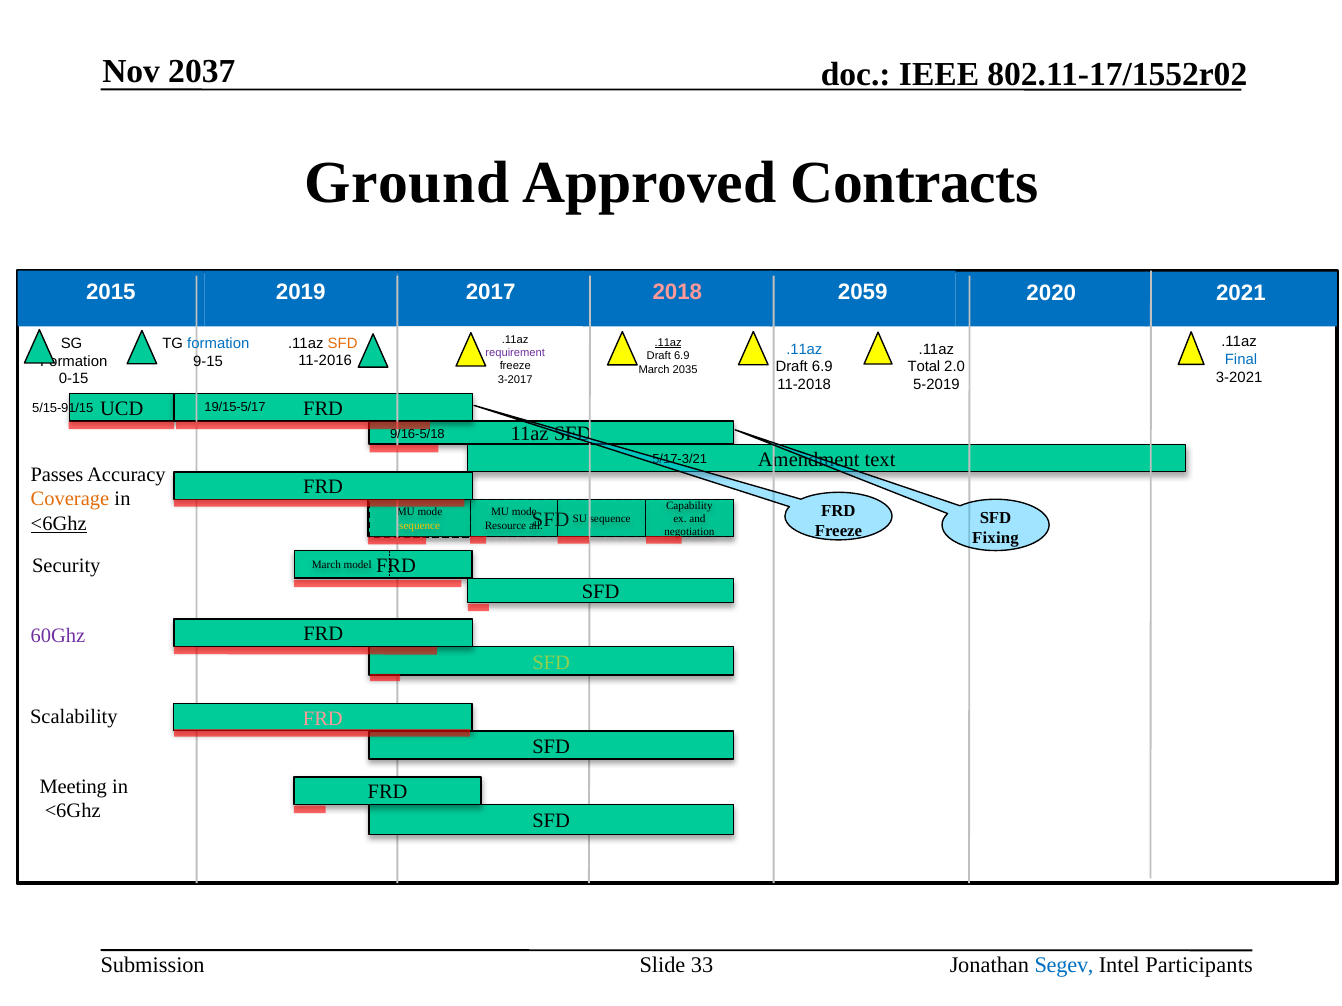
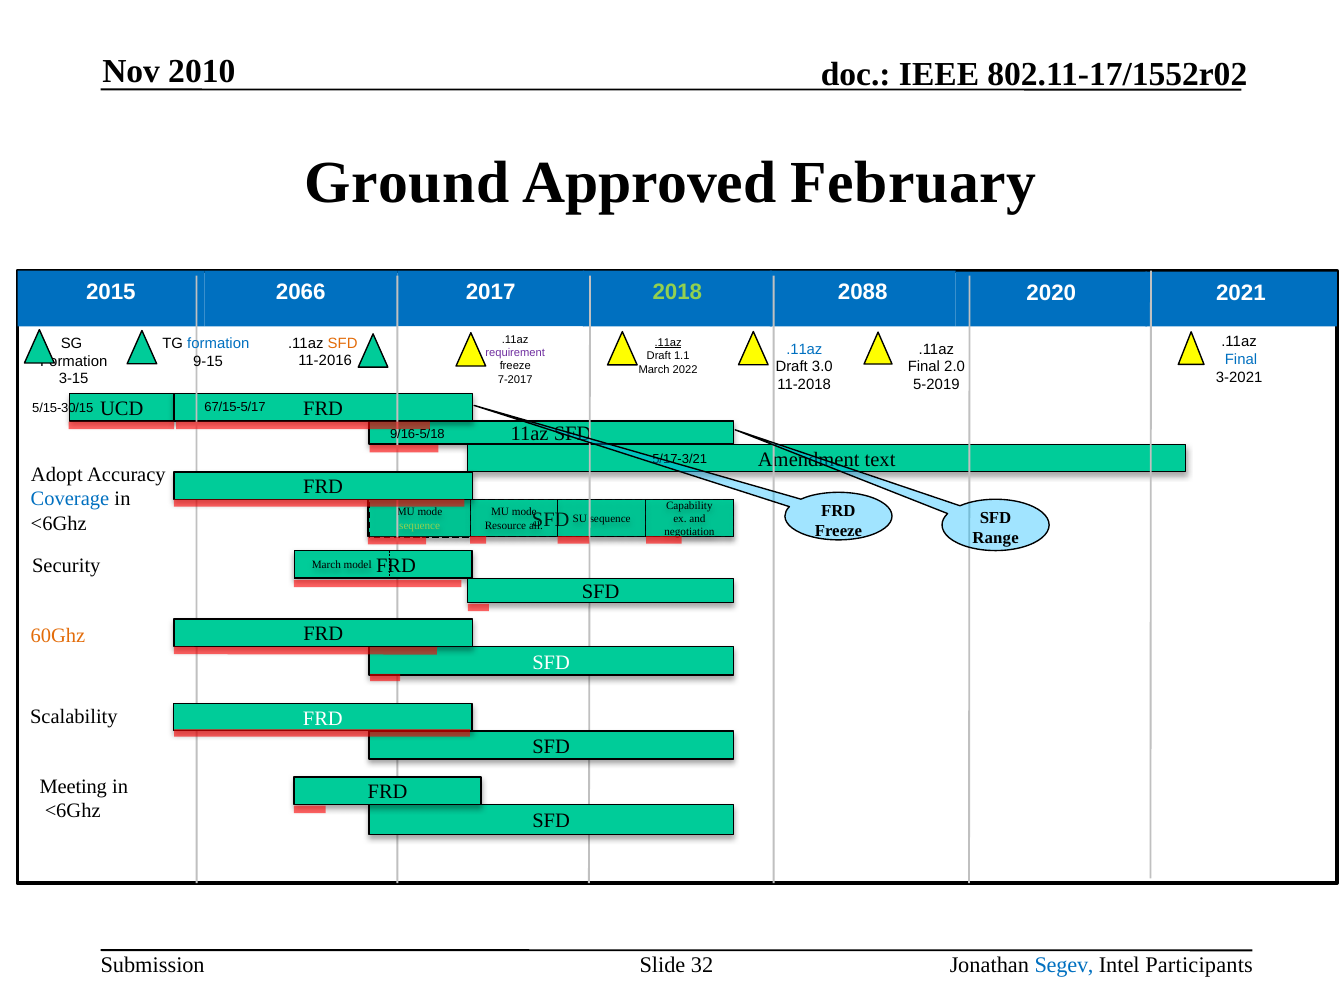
2037: 2037 -> 2010
Contracts: Contracts -> February
2019: 2019 -> 2066
2018 colour: pink -> light green
2059: 2059 -> 2088
6.9 at (682, 356): 6.9 -> 1.1
6.9 at (822, 367): 6.9 -> 3.0
Total at (924, 367): Total -> Final
2035: 2035 -> 2022
0-15: 0-15 -> 3-15
3-2017: 3-2017 -> 7-2017
19/15-5/17: 19/15-5/17 -> 67/15-5/17
5/15-91/15: 5/15-91/15 -> 5/15-30/15
Passes: Passes -> Adopt
Coverage colour: orange -> blue
<6Ghz at (59, 524) underline: present -> none
sequence at (420, 526) colour: yellow -> light green
Fixing: Fixing -> Range
60Ghz colour: purple -> orange
SFD at (551, 663) colour: light green -> white
FRD at (323, 719) colour: pink -> white
33: 33 -> 32
